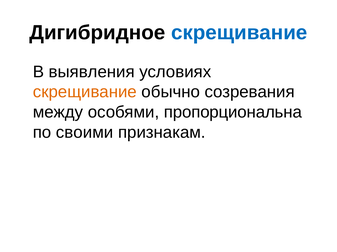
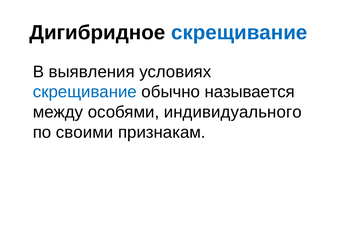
скрещивание at (85, 92) colour: orange -> blue
созревания: созревания -> называется
пропорциональна: пропорциональна -> индивидуального
